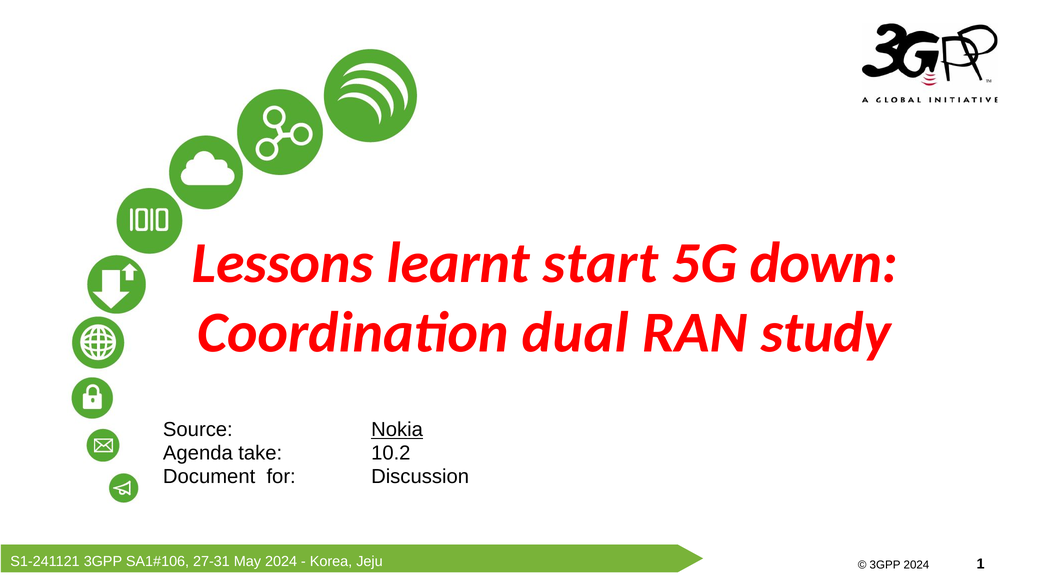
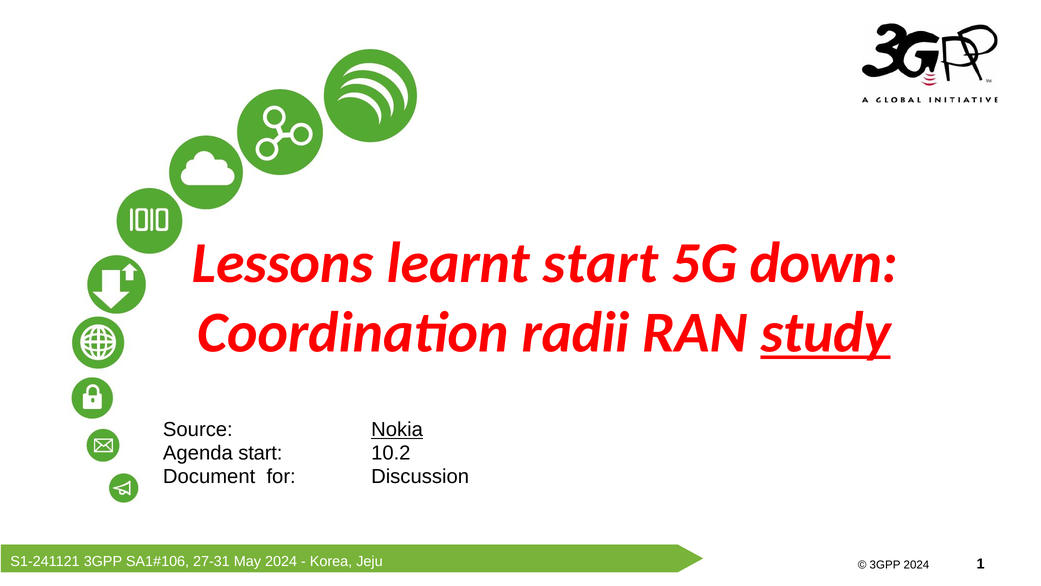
dual: dual -> radii
study underline: none -> present
Agenda take: take -> start
